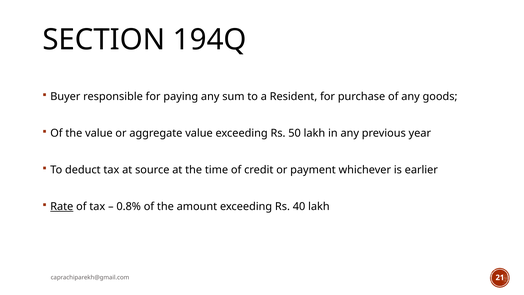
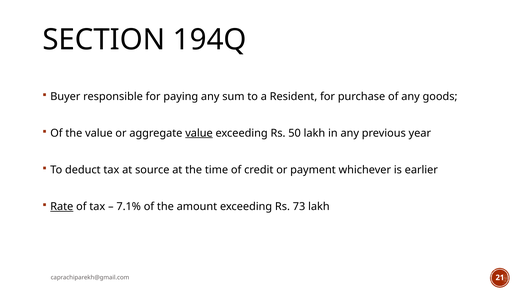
value at (199, 133) underline: none -> present
0.8%: 0.8% -> 7.1%
40: 40 -> 73
